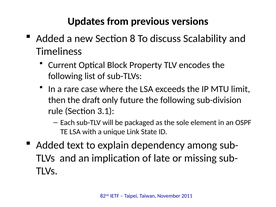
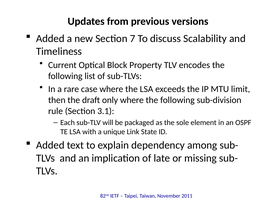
8: 8 -> 7
only future: future -> where
